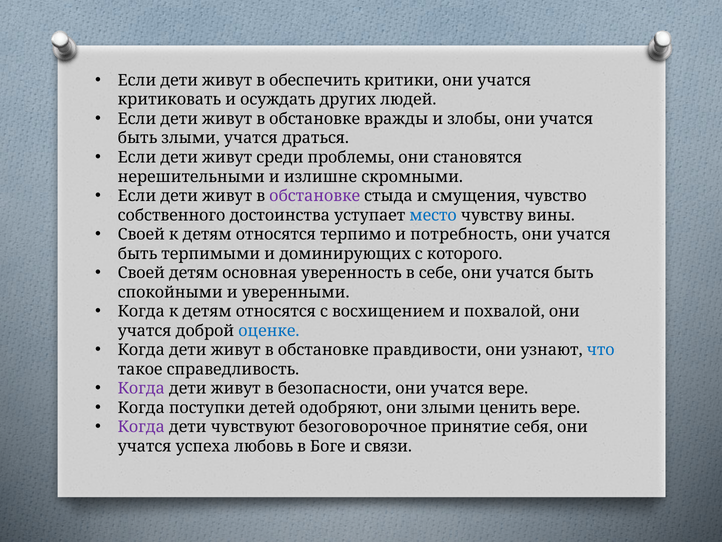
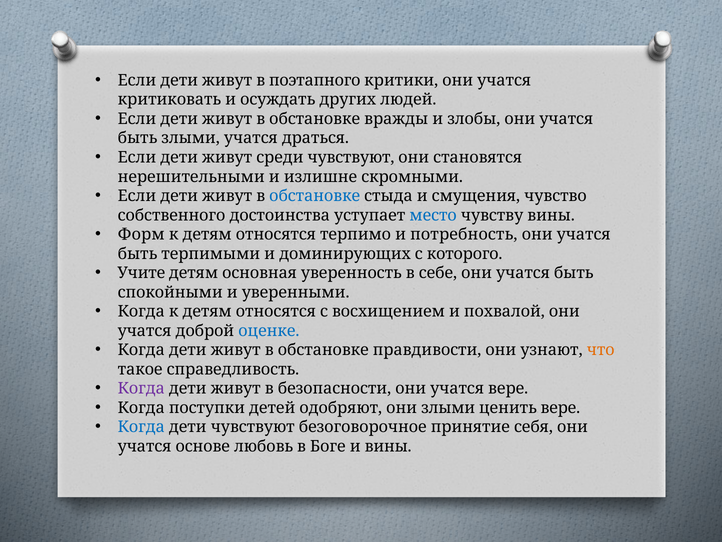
обеспечить: обеспечить -> поэтапного
среди проблемы: проблемы -> чувствуют
обстановке at (315, 196) colour: purple -> blue
Своей at (141, 234): Своей -> Форм
Своей at (141, 273): Своей -> Учите
что colour: blue -> orange
Когда at (141, 427) colour: purple -> blue
успеха: успеха -> основе
и связи: связи -> вины
